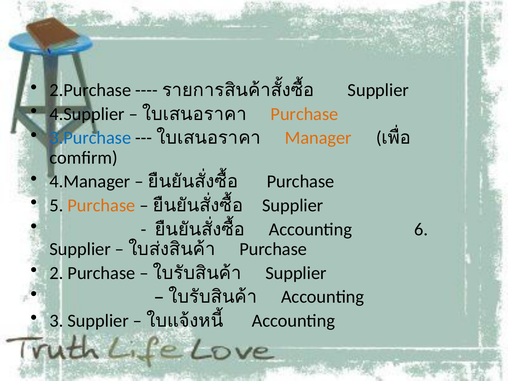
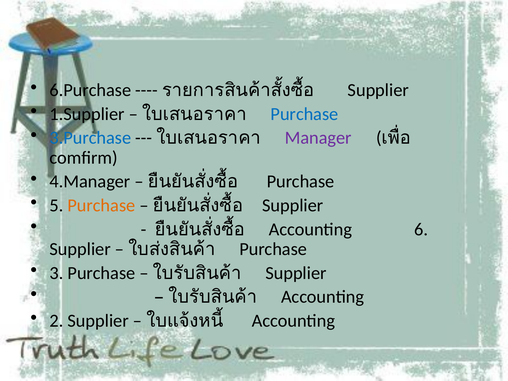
2.Purchase: 2.Purchase -> 6.Purchase
4.Supplier: 4.Supplier -> 1.Supplier
Purchase at (304, 114) colour: orange -> blue
Manager colour: orange -> purple
2: 2 -> 3
3: 3 -> 2
